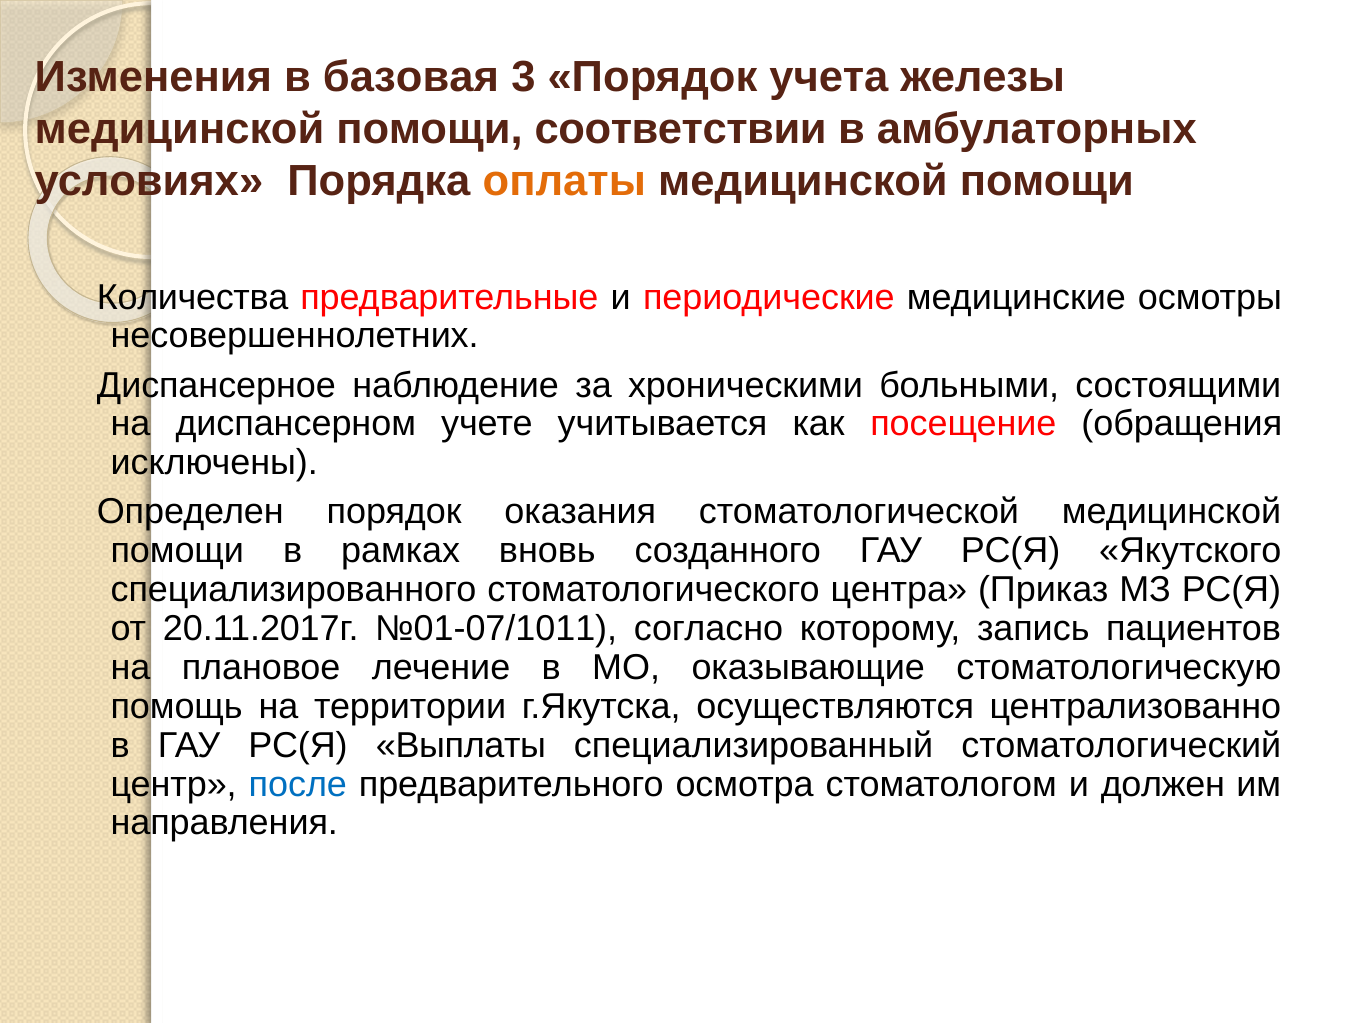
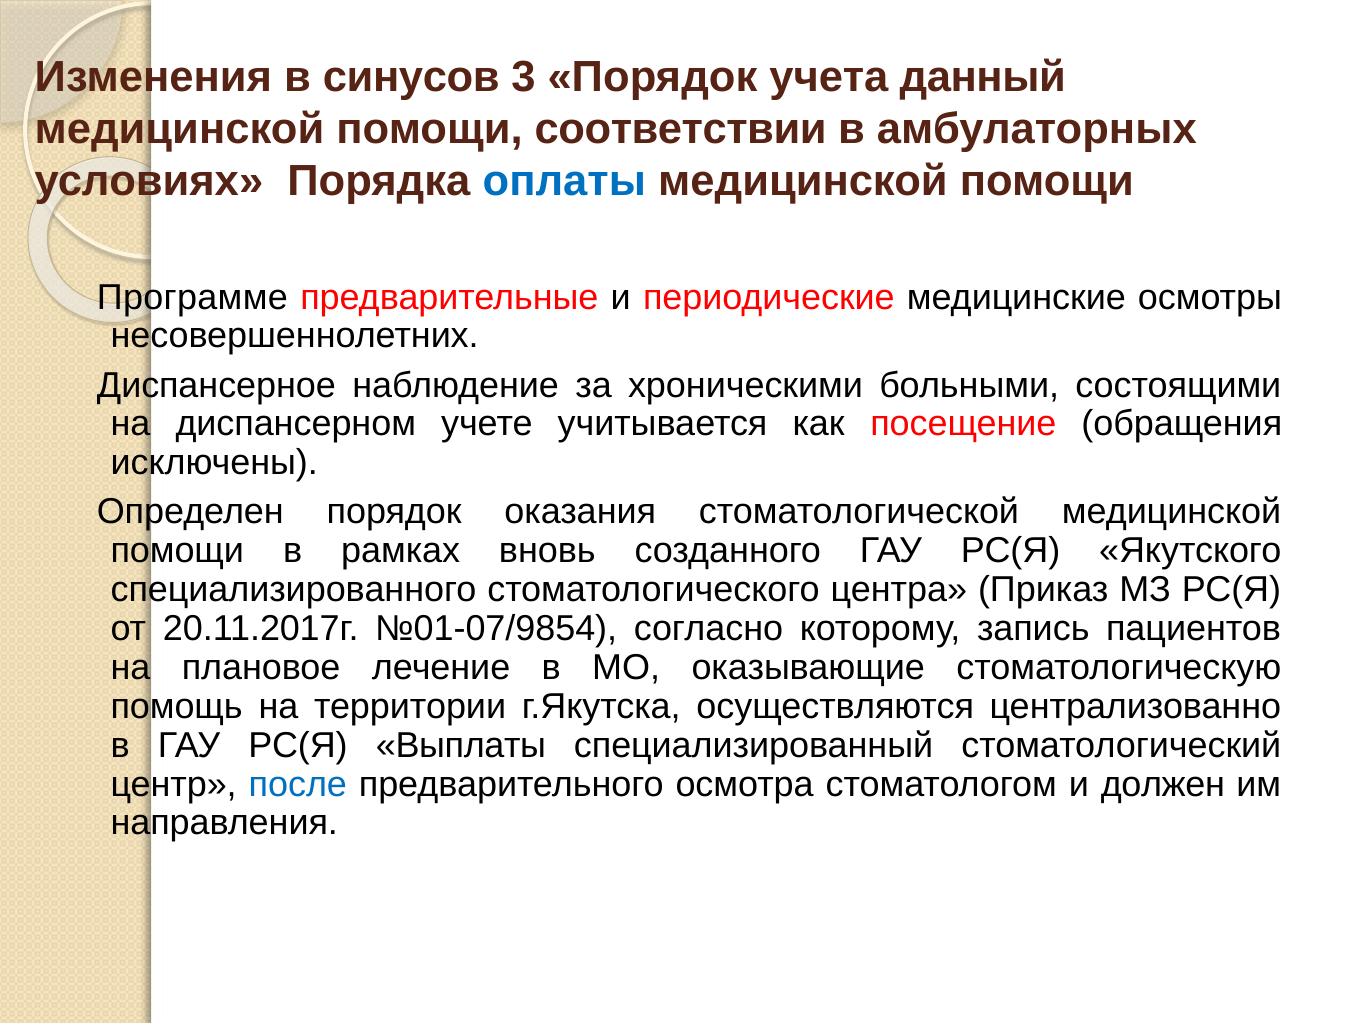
базовая: базовая -> синусов
железы: железы -> данный
оплаты colour: orange -> blue
Количества: Количества -> Программе
№01-07/1011: №01-07/1011 -> №01-07/9854
